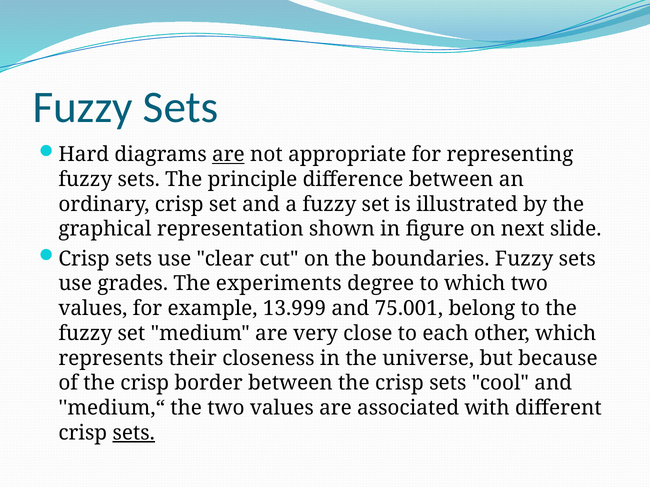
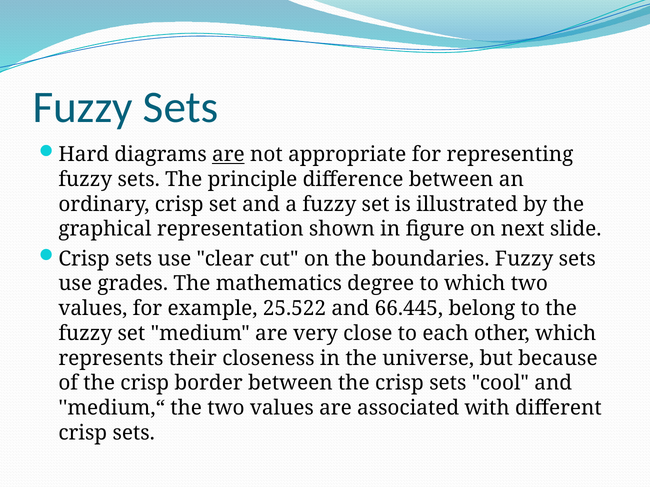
experiments: experiments -> mathematics
13.999: 13.999 -> 25.522
75.001: 75.001 -> 66.445
sets at (134, 433) underline: present -> none
